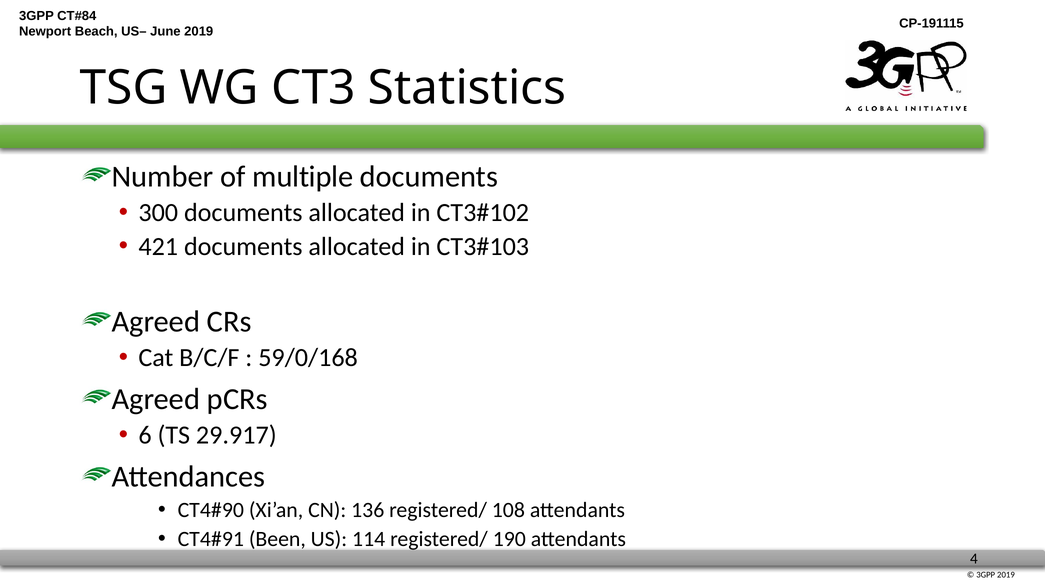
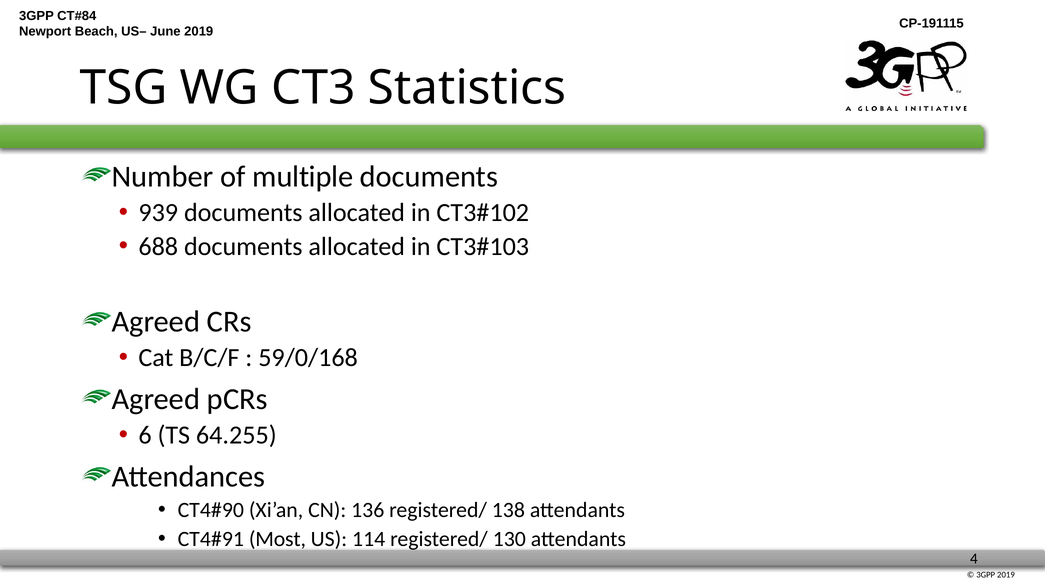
300: 300 -> 939
421: 421 -> 688
29.917: 29.917 -> 64.255
108: 108 -> 138
Been: Been -> Most
190: 190 -> 130
